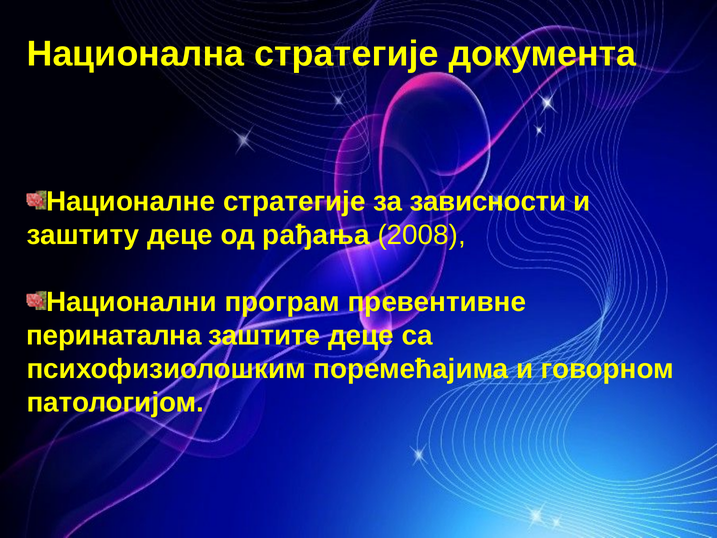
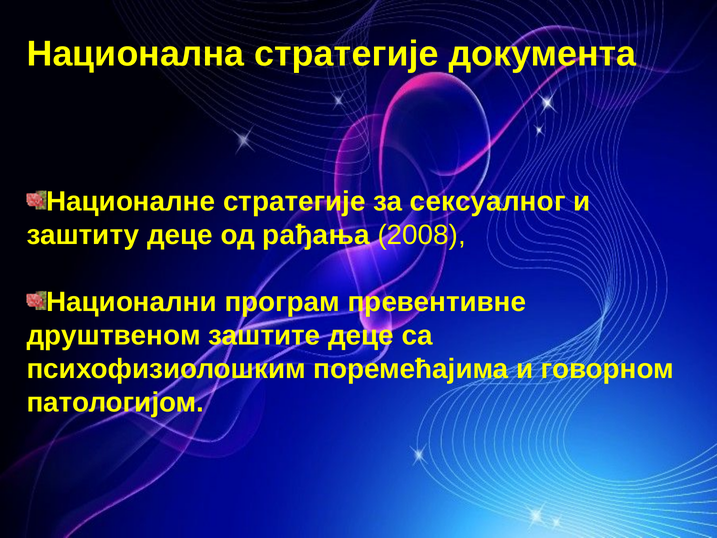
зависности: зависности -> сексуалног
перинатална: перинатална -> друштвеном
